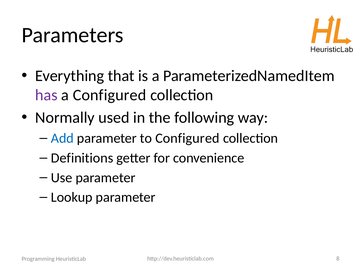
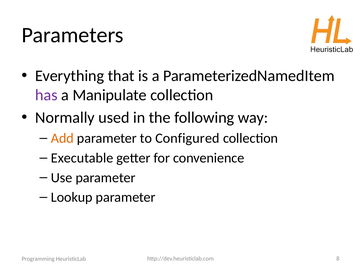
a Configured: Configured -> Manipulate
Add colour: blue -> orange
Definitions: Definitions -> Executable
